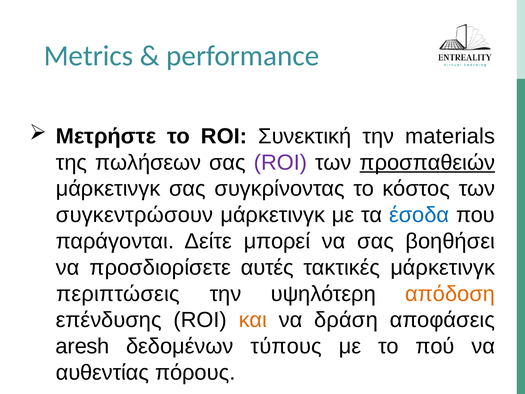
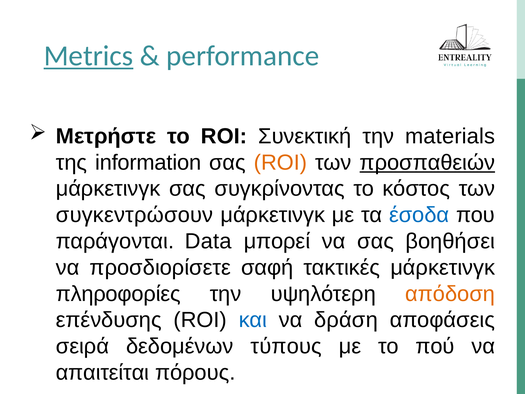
Metrics underline: none -> present
πωλήσεων: πωλήσεων -> information
ROI at (280, 162) colour: purple -> orange
Δείτε: Δείτε -> Data
αυτές: αυτές -> σαφή
περιπτώσεις: περιπτώσεις -> πληροφορίες
και colour: orange -> blue
aresh: aresh -> σειρά
αυθεντίας: αυθεντίας -> απαιτείται
